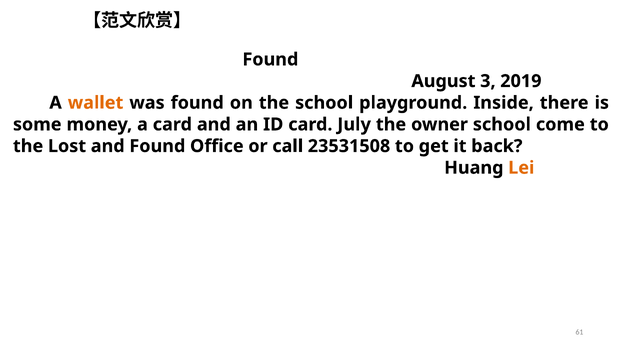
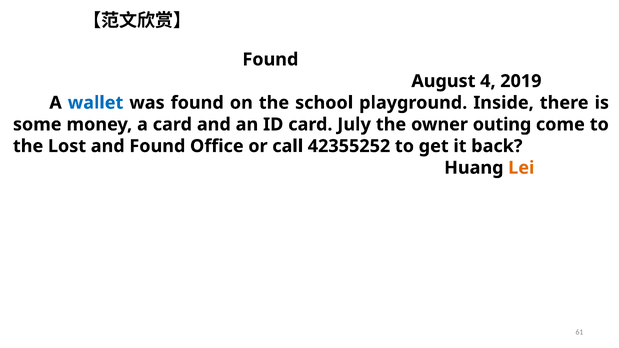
3: 3 -> 4
wallet colour: orange -> blue
owner school: school -> outing
23531508: 23531508 -> 42355252
